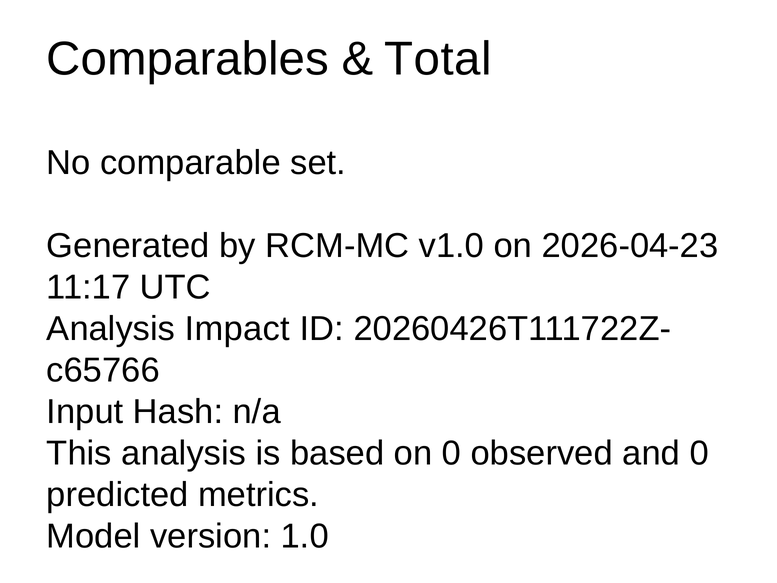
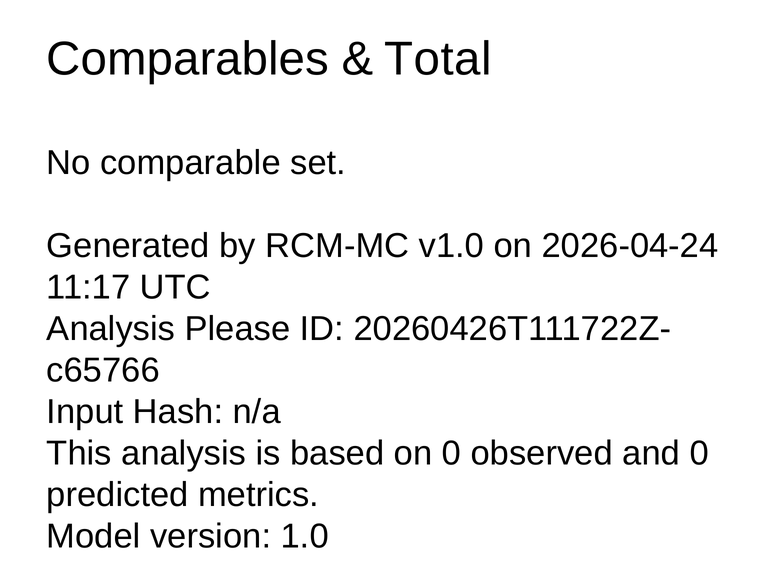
2026-04-23: 2026-04-23 -> 2026-04-24
Impact: Impact -> Please
